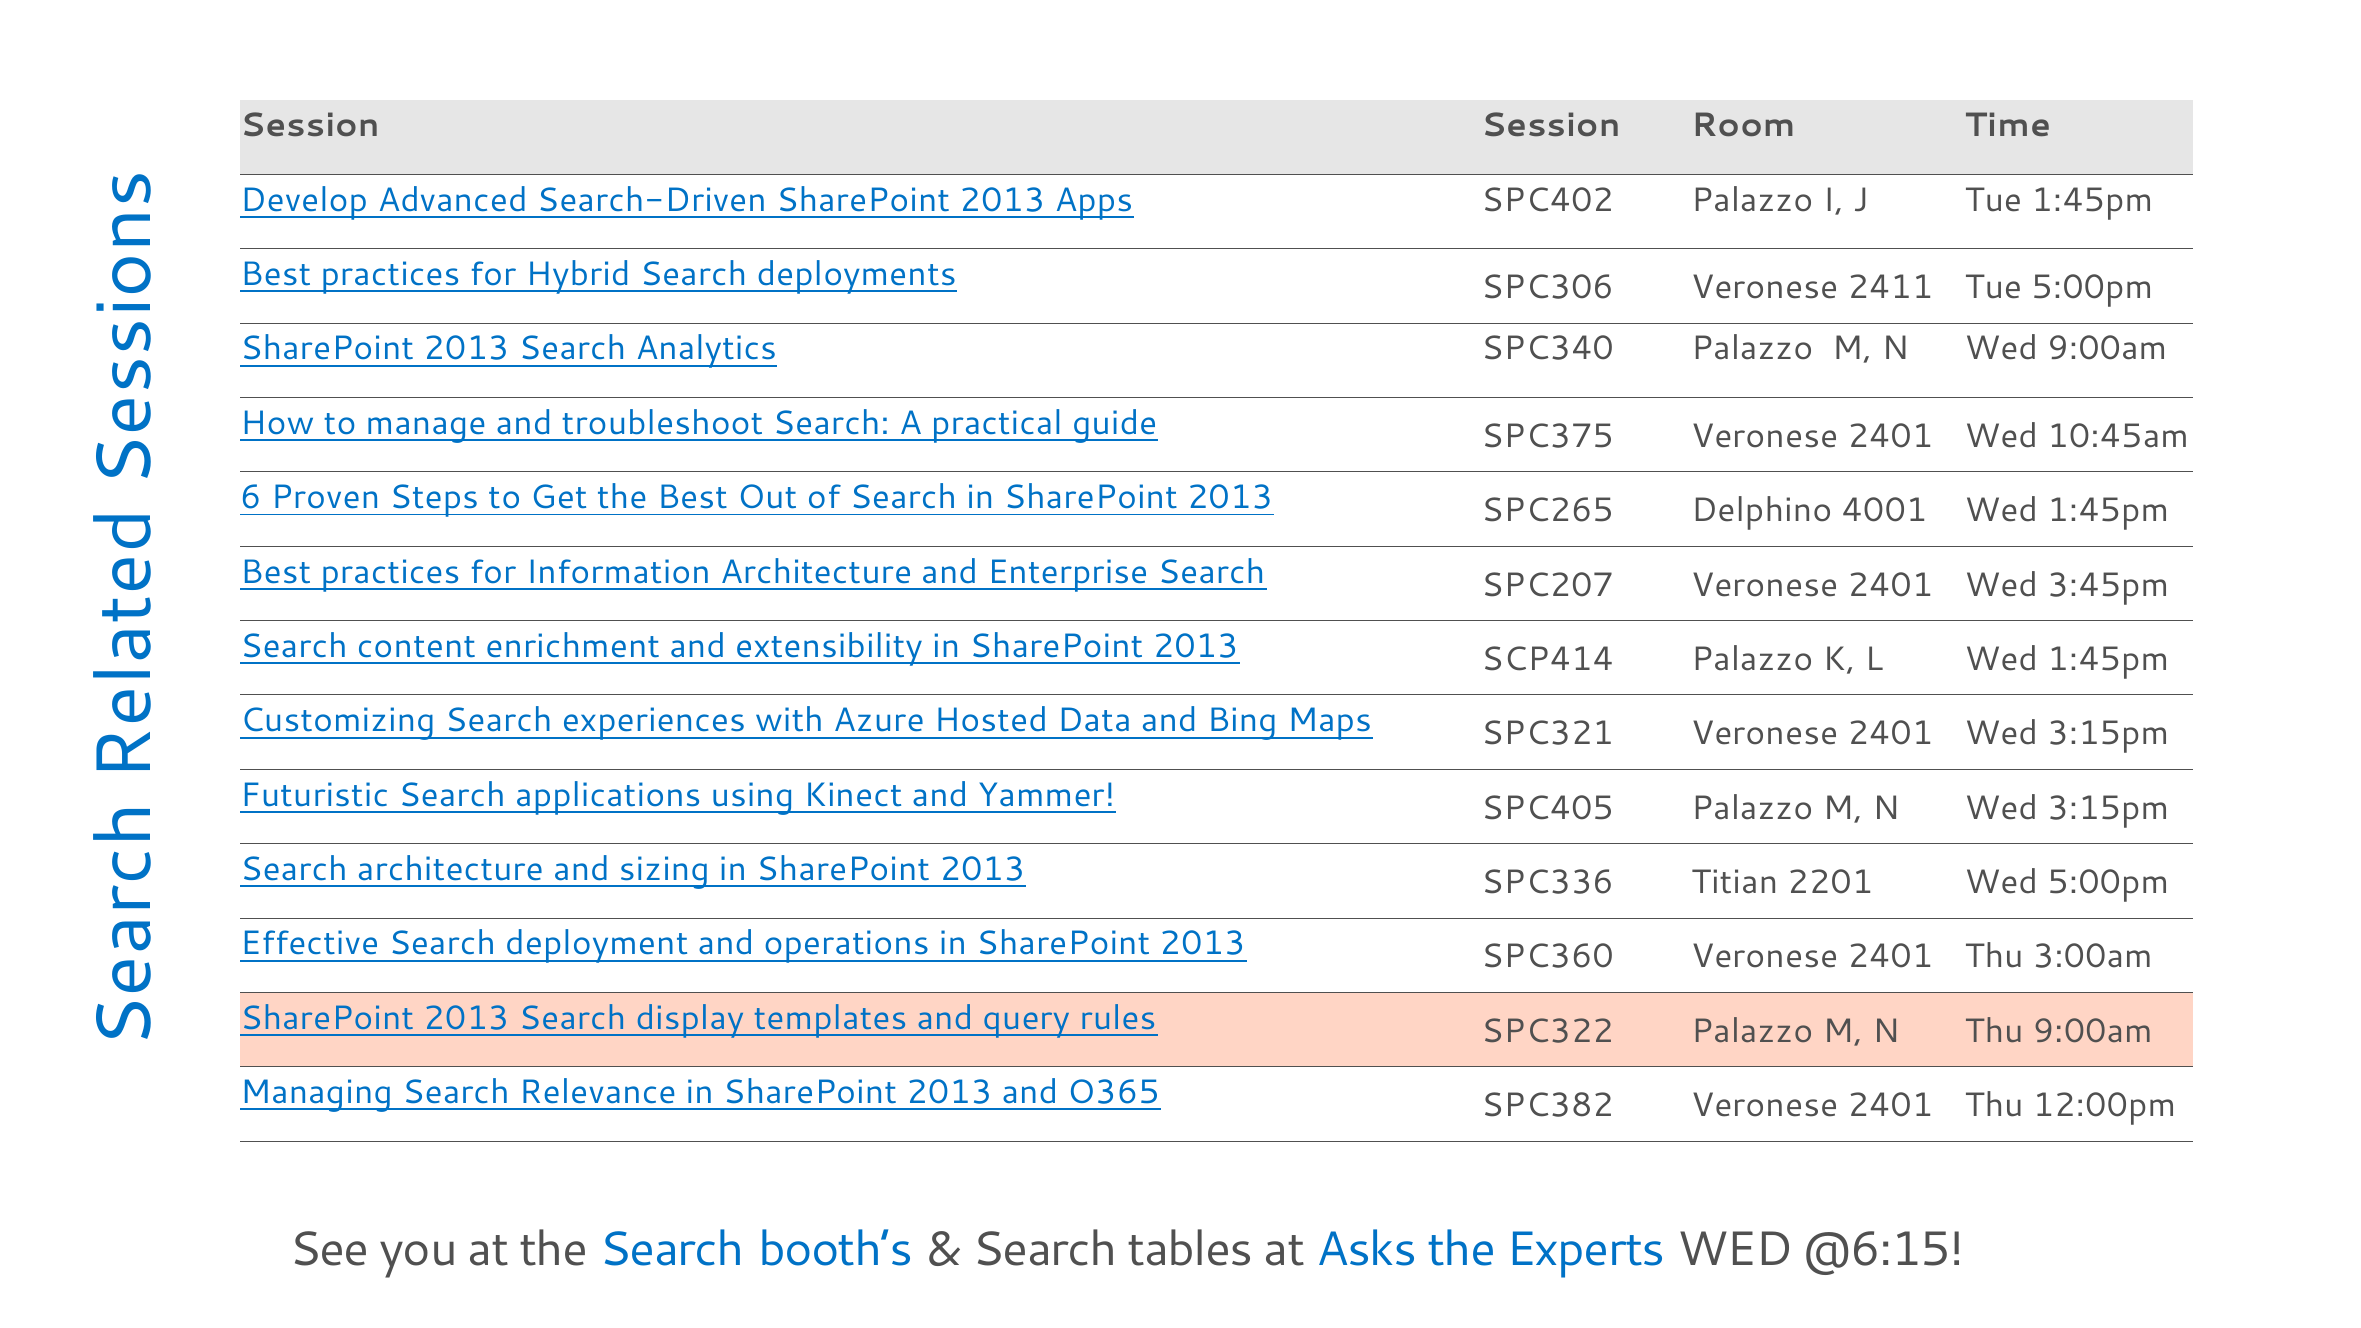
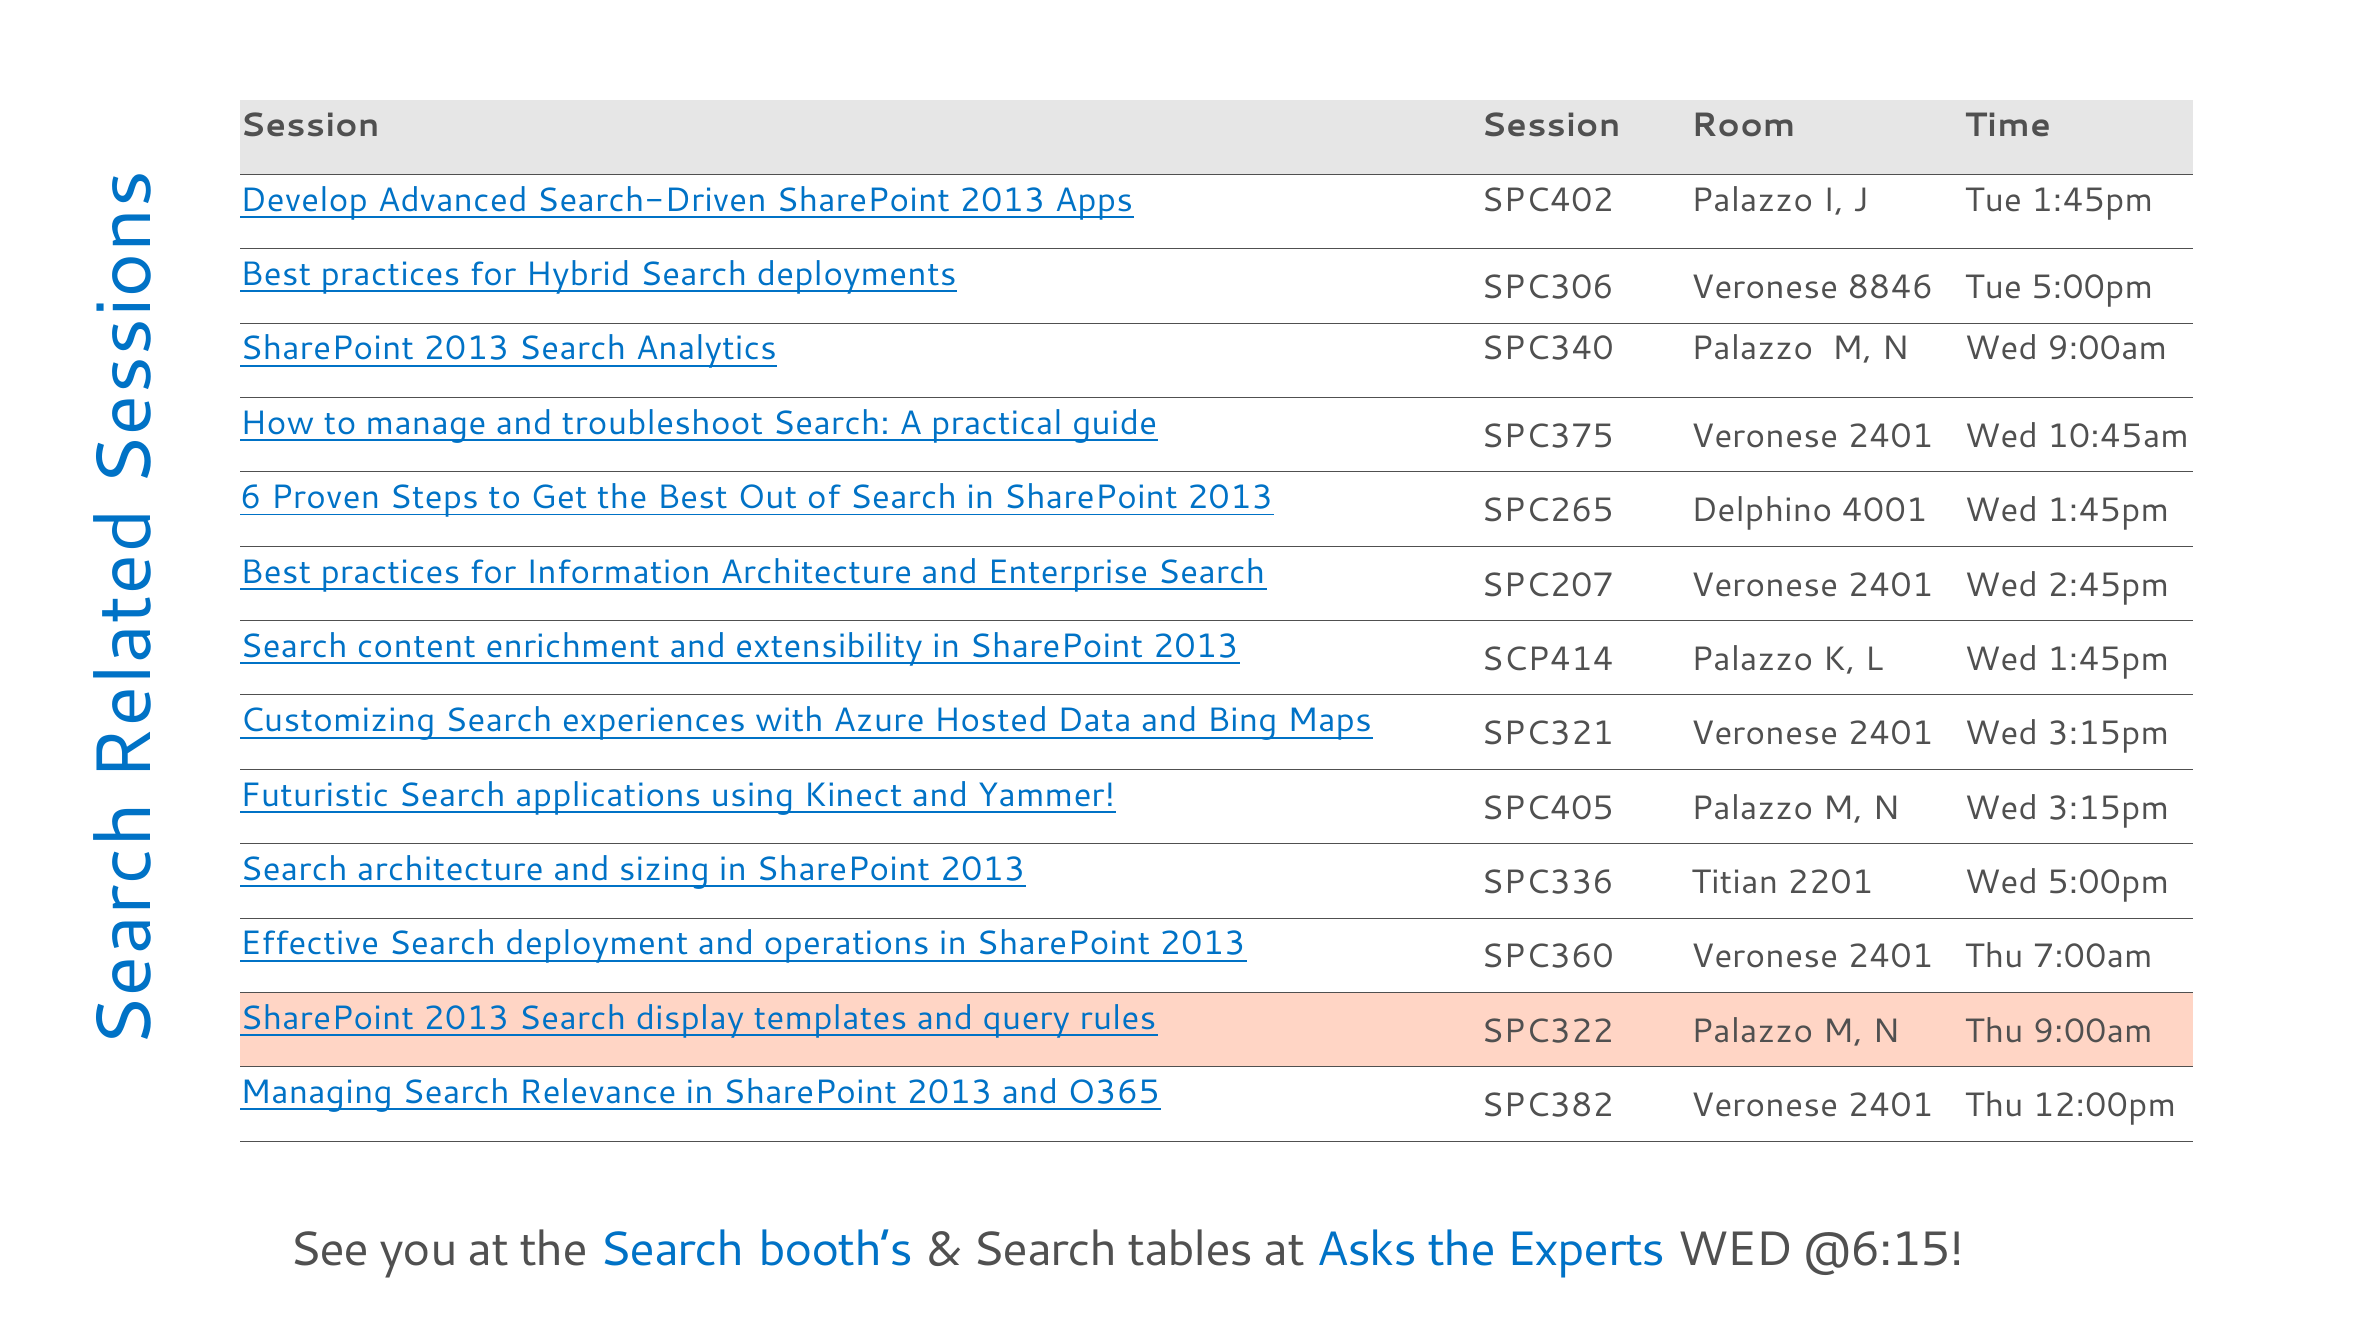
2411: 2411 -> 8846
3:45pm: 3:45pm -> 2:45pm
3:00am: 3:00am -> 7:00am
